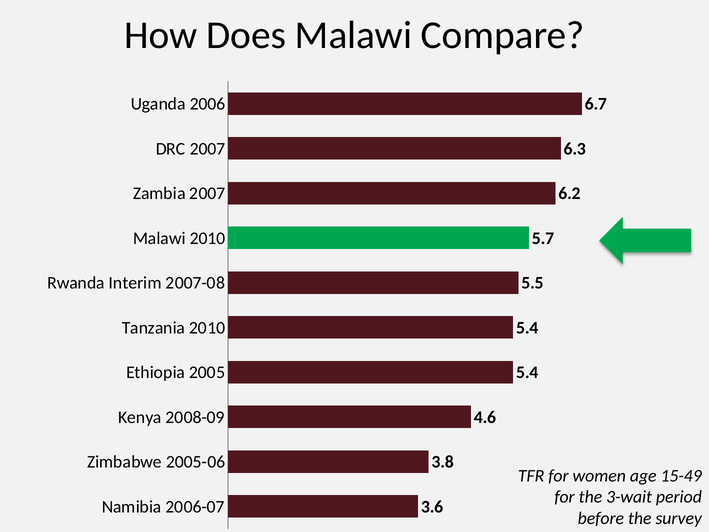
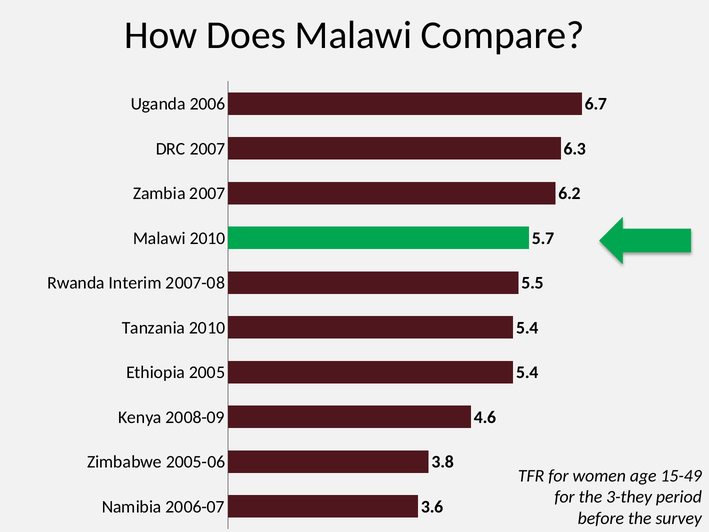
3-wait: 3-wait -> 3-they
